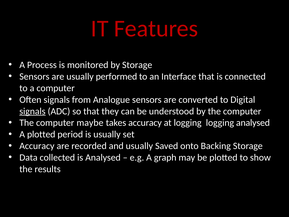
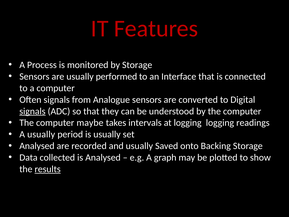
takes accuracy: accuracy -> intervals
logging analysed: analysed -> readings
A plotted: plotted -> usually
Accuracy at (37, 146): Accuracy -> Analysed
results underline: none -> present
